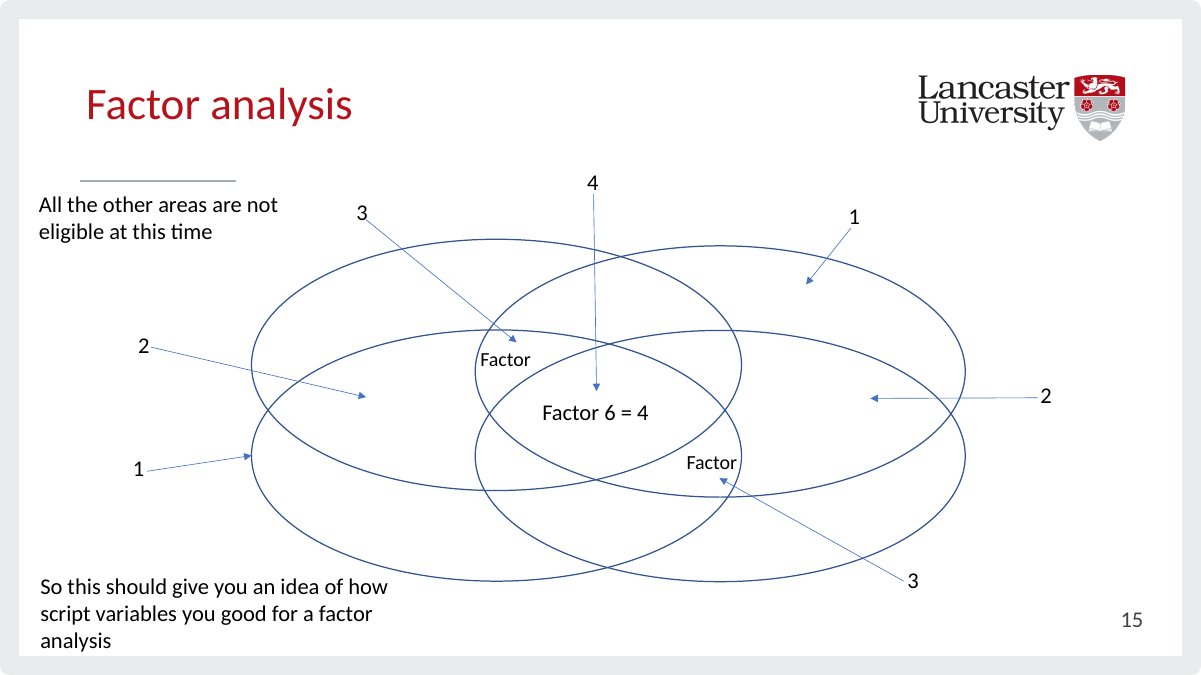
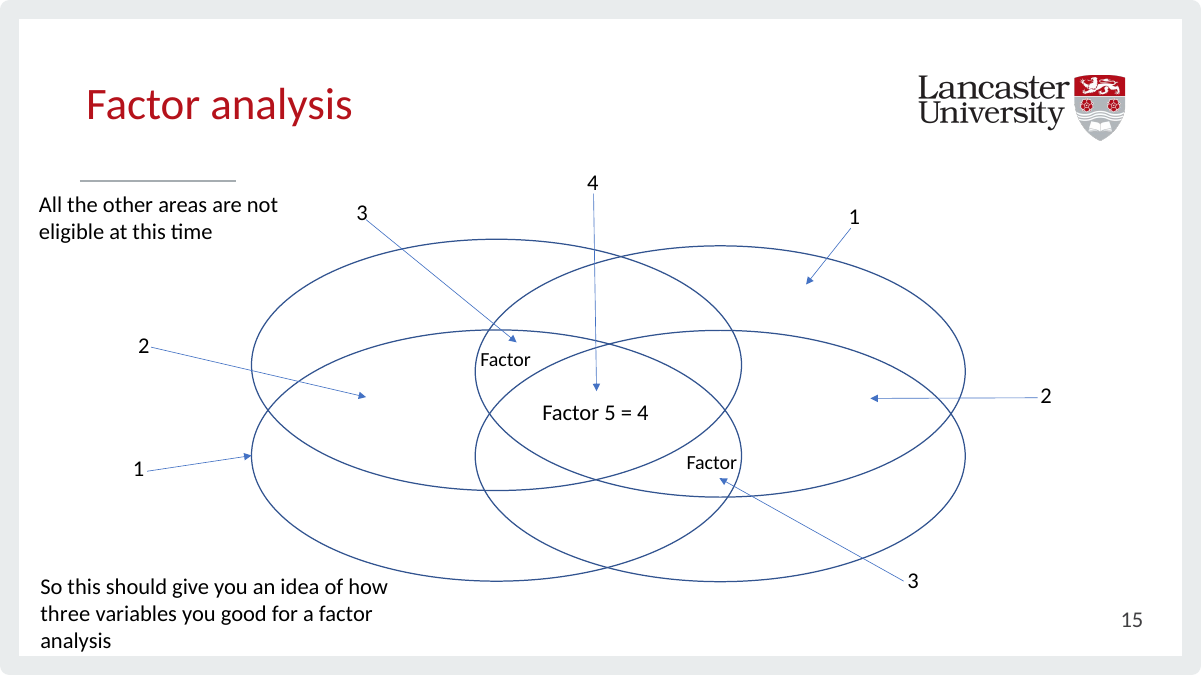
6: 6 -> 5
script: script -> three
